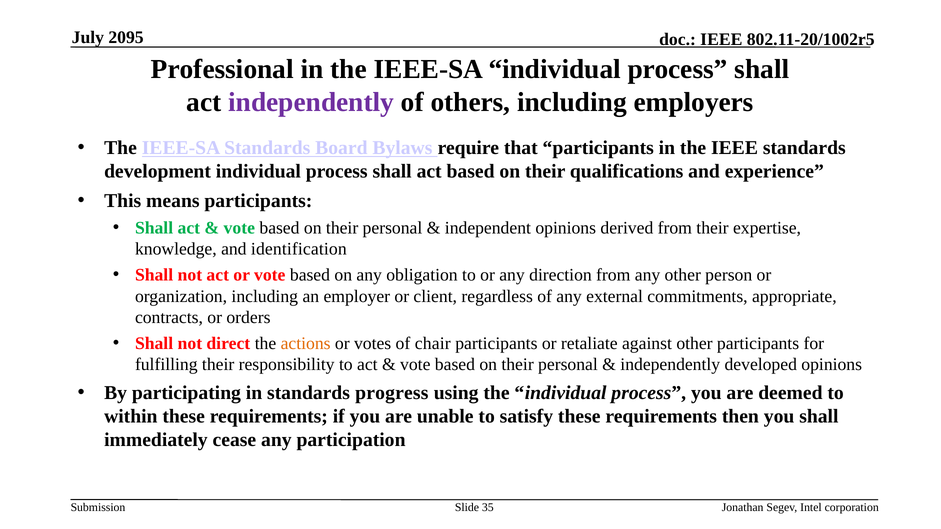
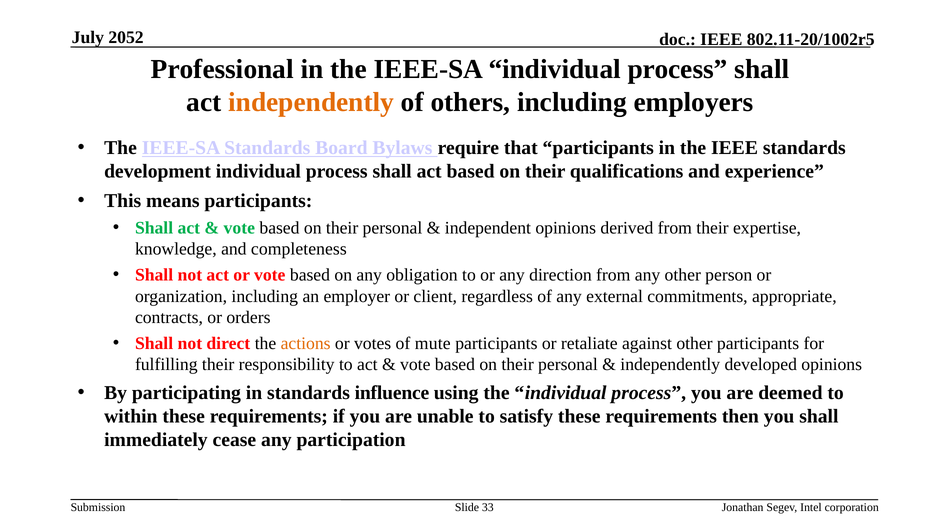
2095: 2095 -> 2052
independently at (311, 102) colour: purple -> orange
identification: identification -> completeness
chair: chair -> mute
progress: progress -> influence
35: 35 -> 33
